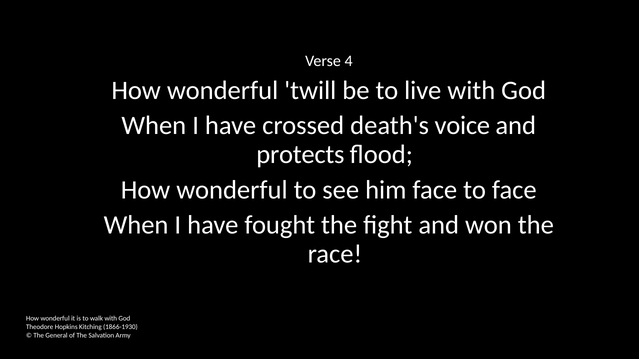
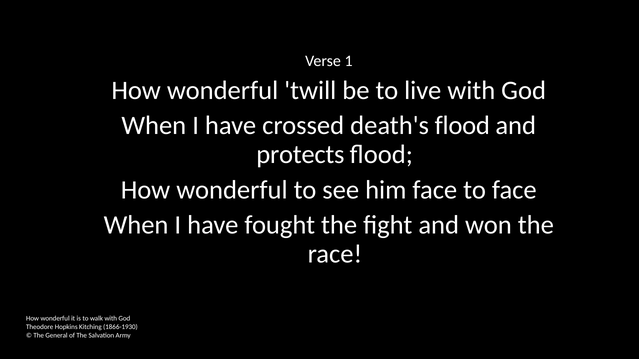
4: 4 -> 1
death's voice: voice -> flood
